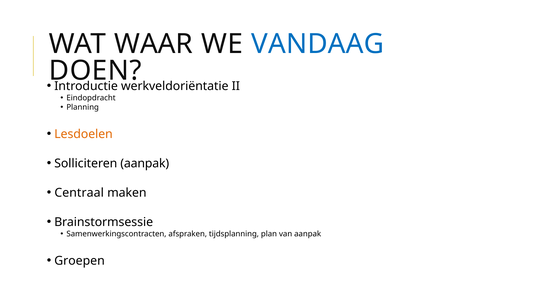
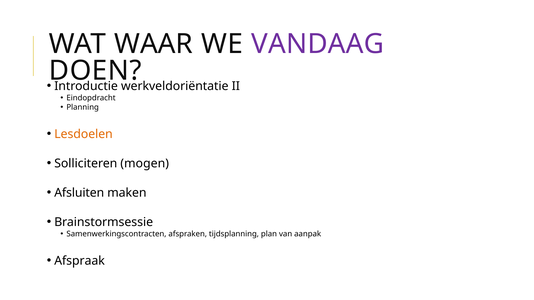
VANDAAG colour: blue -> purple
Solliciteren aanpak: aanpak -> mogen
Centraal: Centraal -> Afsluiten
Groepen: Groepen -> Afspraak
